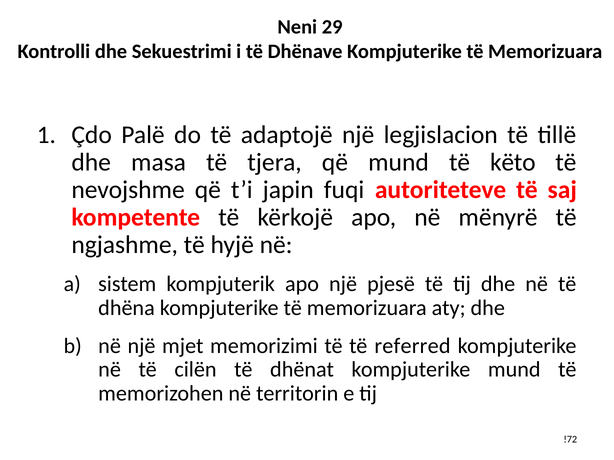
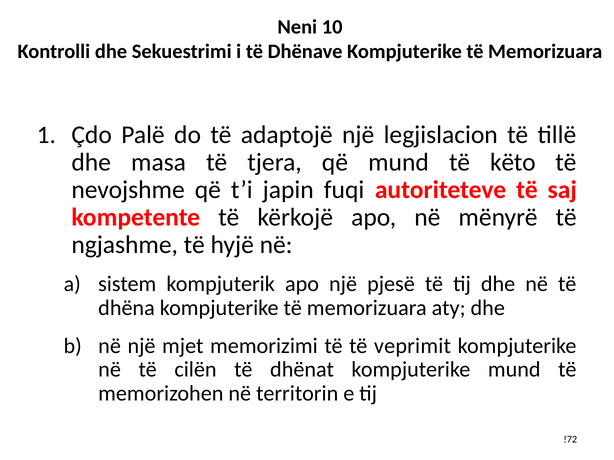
29: 29 -> 10
referred: referred -> veprimit
